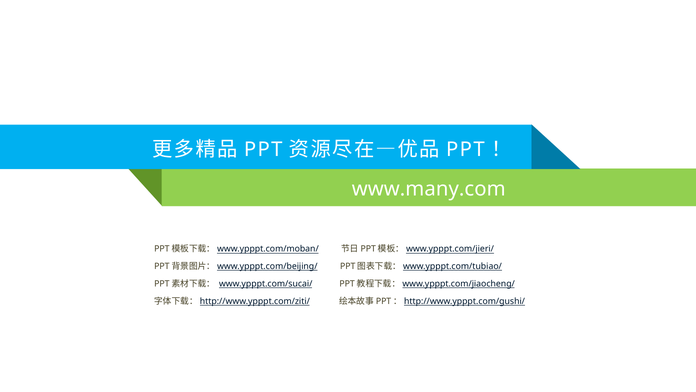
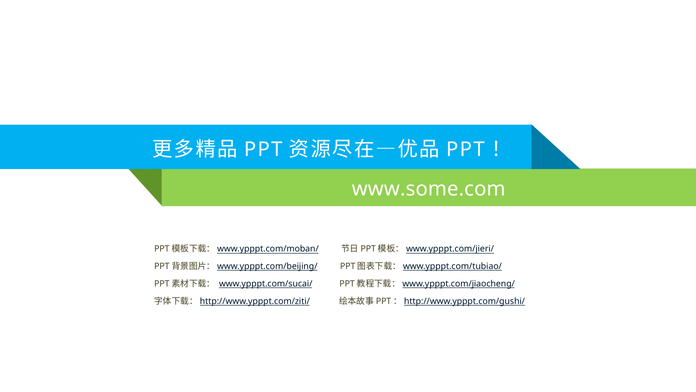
www.many.com: www.many.com -> www.some.com
